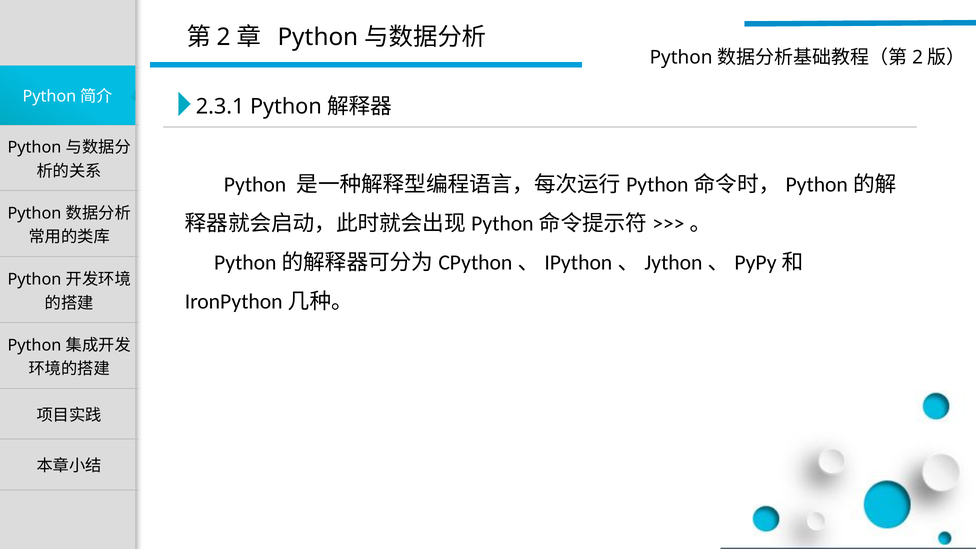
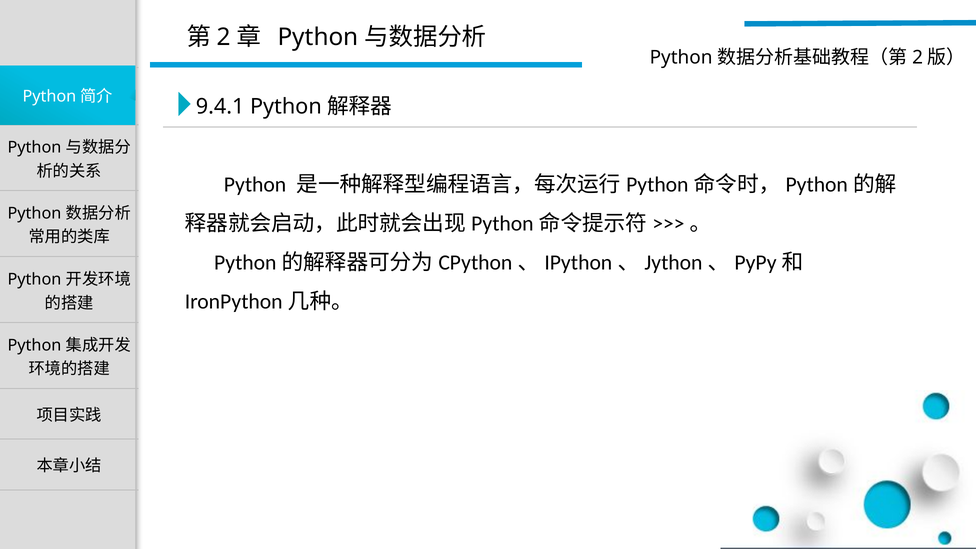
2.3.1: 2.3.1 -> 9.4.1
